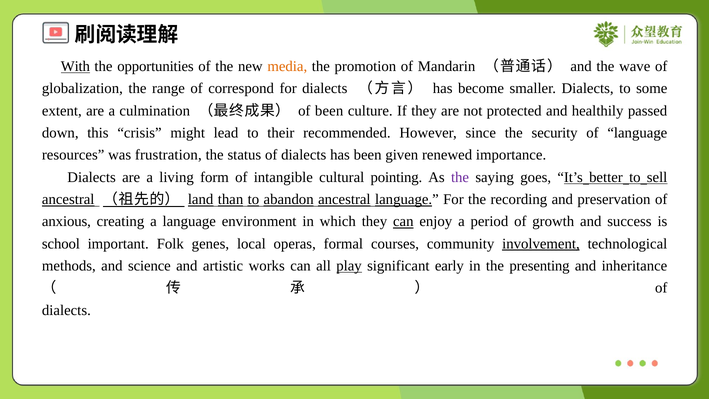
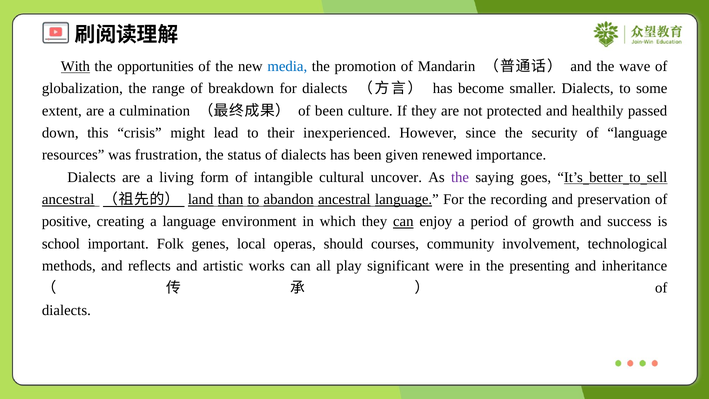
media colour: orange -> blue
correspond: correspond -> breakdown
recommended: recommended -> inexperienced
pointing: pointing -> uncover
anxious: anxious -> positive
formal: formal -> should
involvement underline: present -> none
science: science -> reflects
play underline: present -> none
early: early -> were
